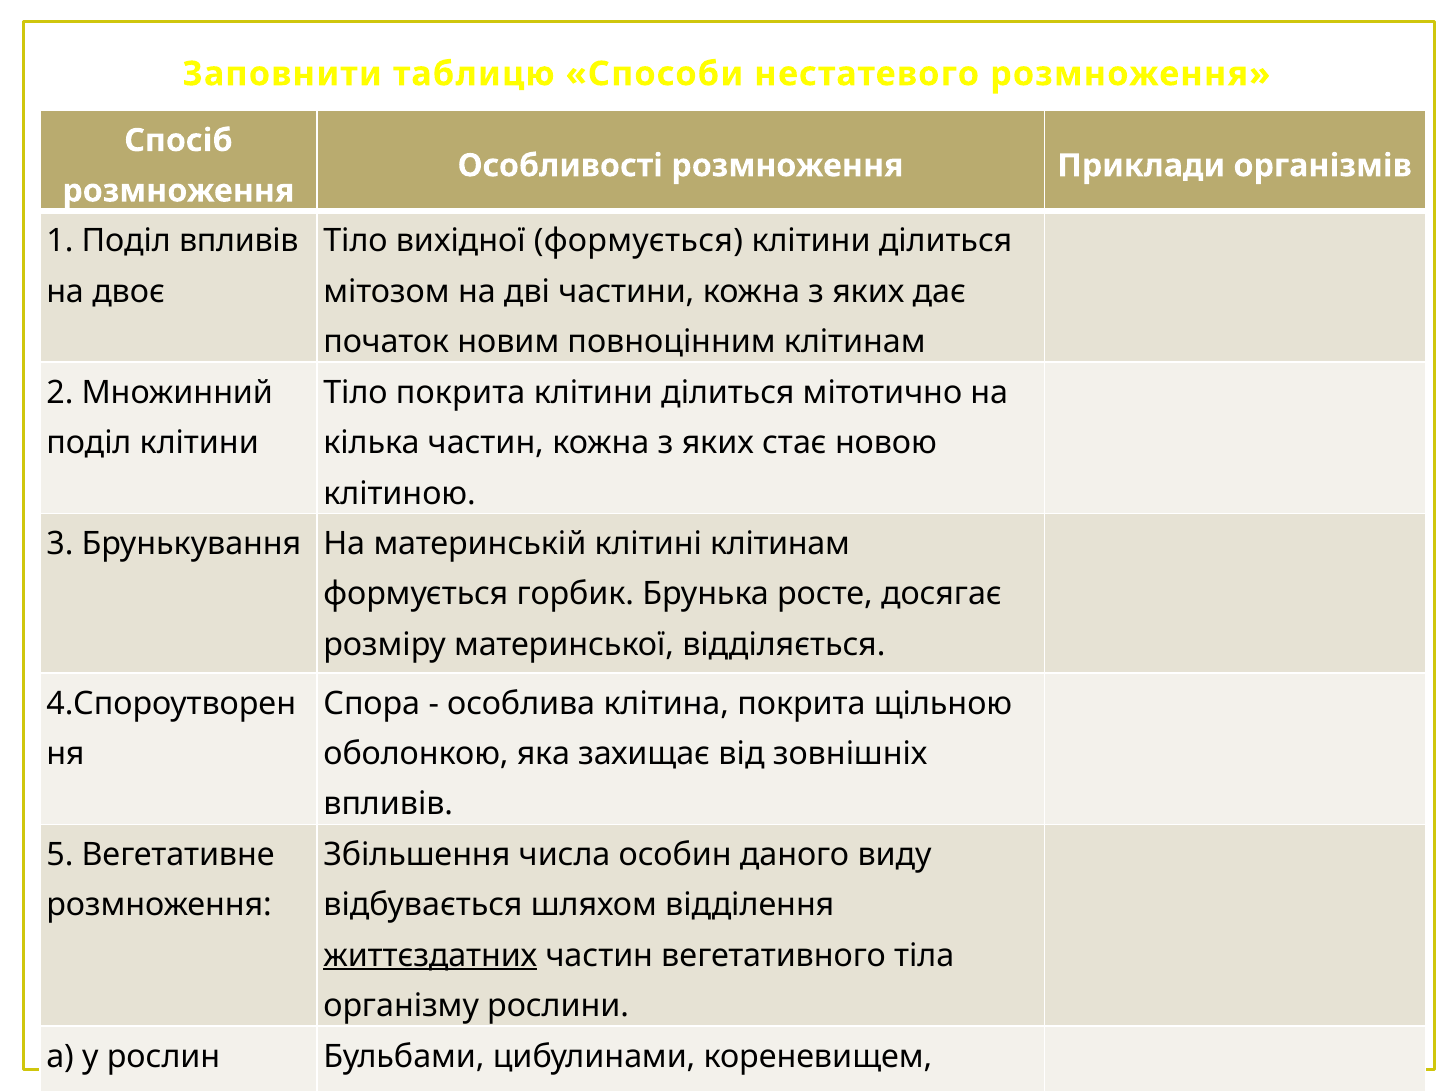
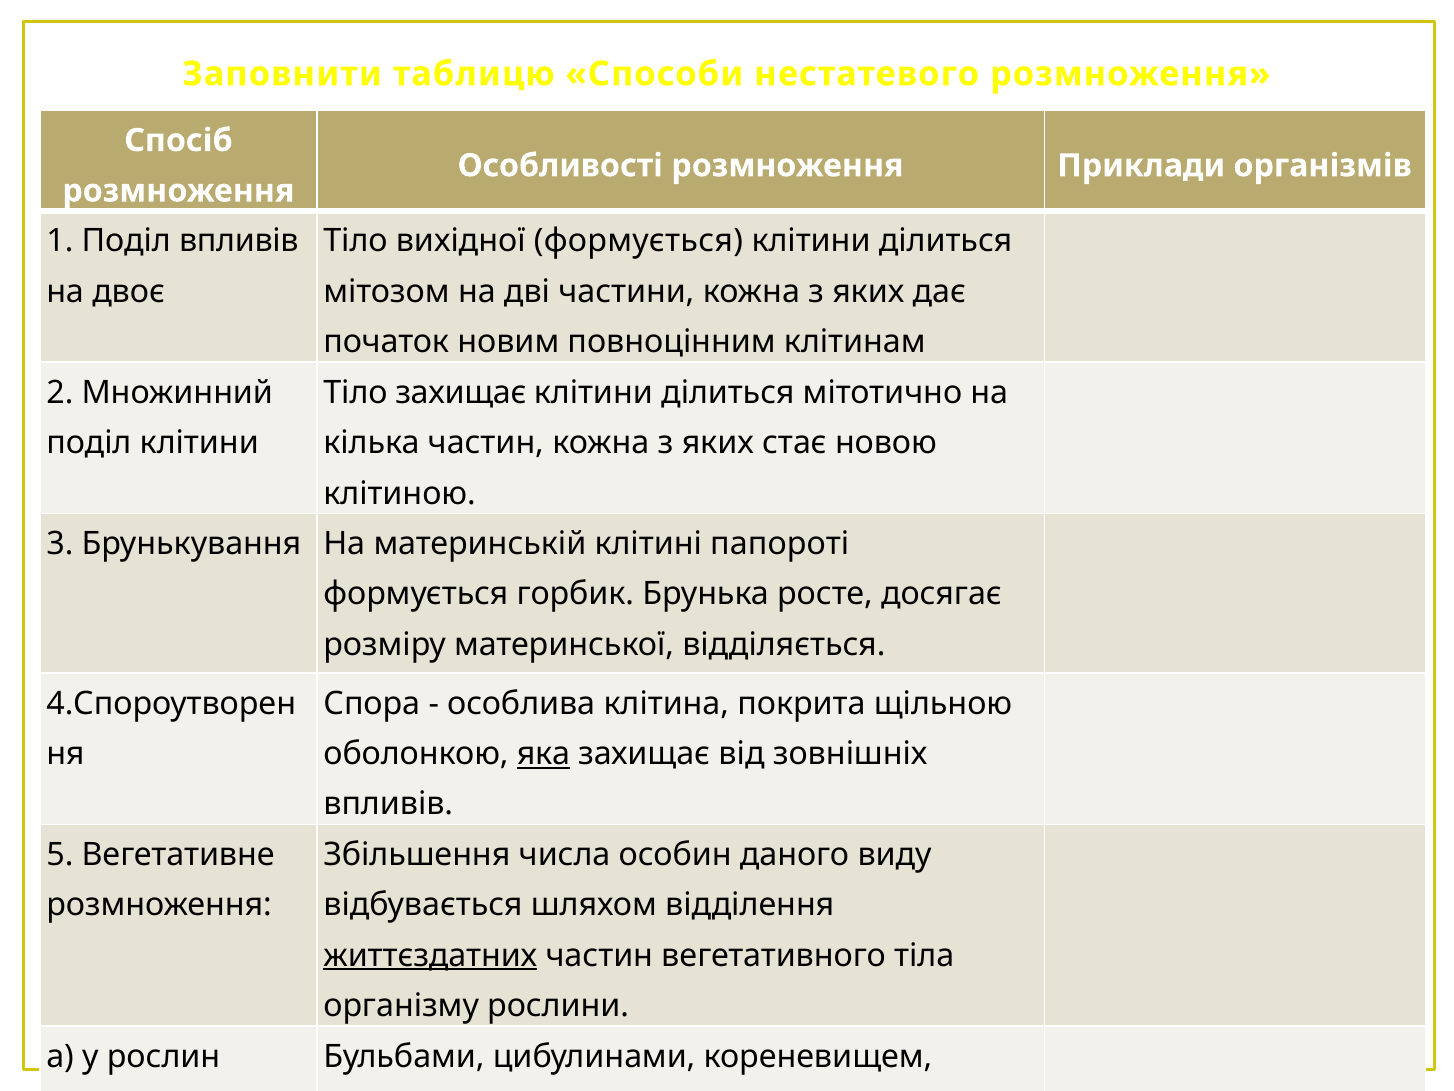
Тіло покрита: покрита -> захищає
клітині клітинам: клітинам -> папороті
яка underline: none -> present
